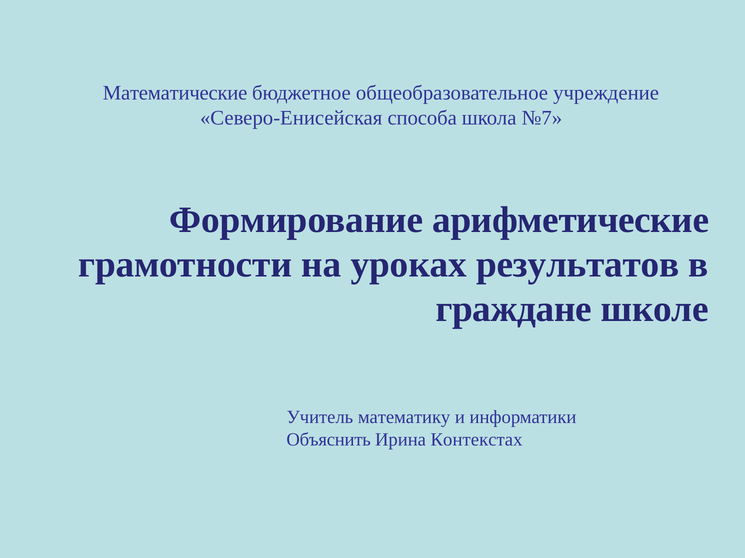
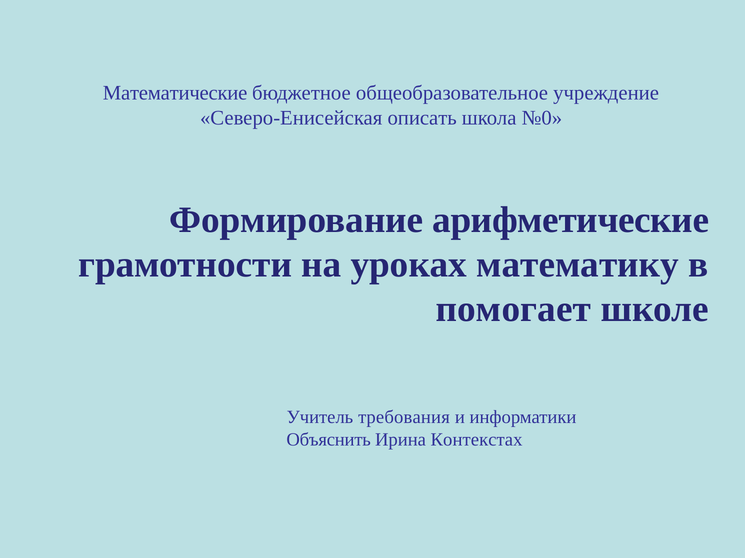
способа: способа -> описать
№7: №7 -> №0
результатов: результатов -> математику
граждане: граждане -> помогает
математику: математику -> требования
